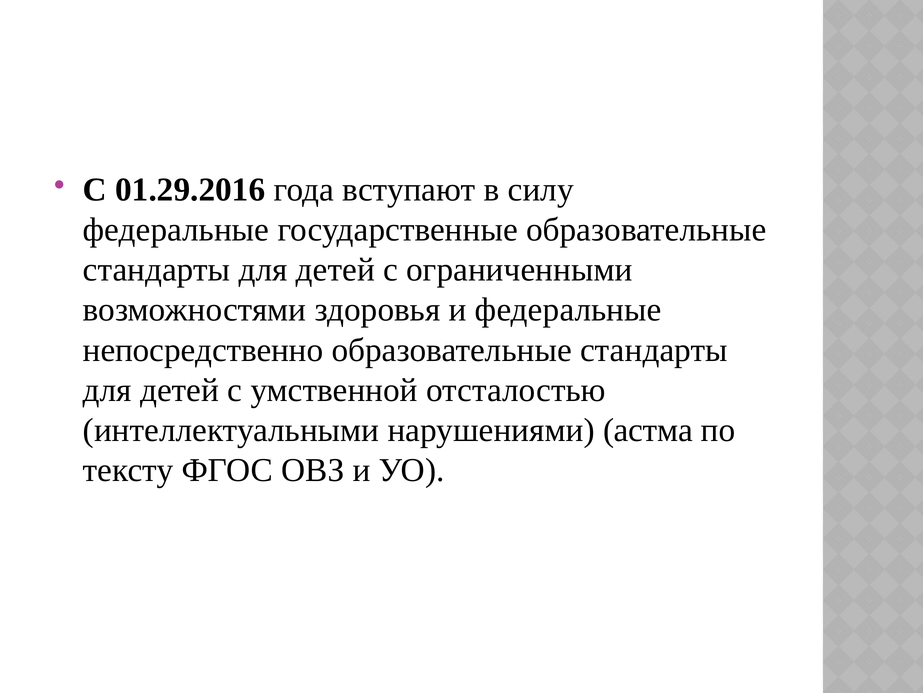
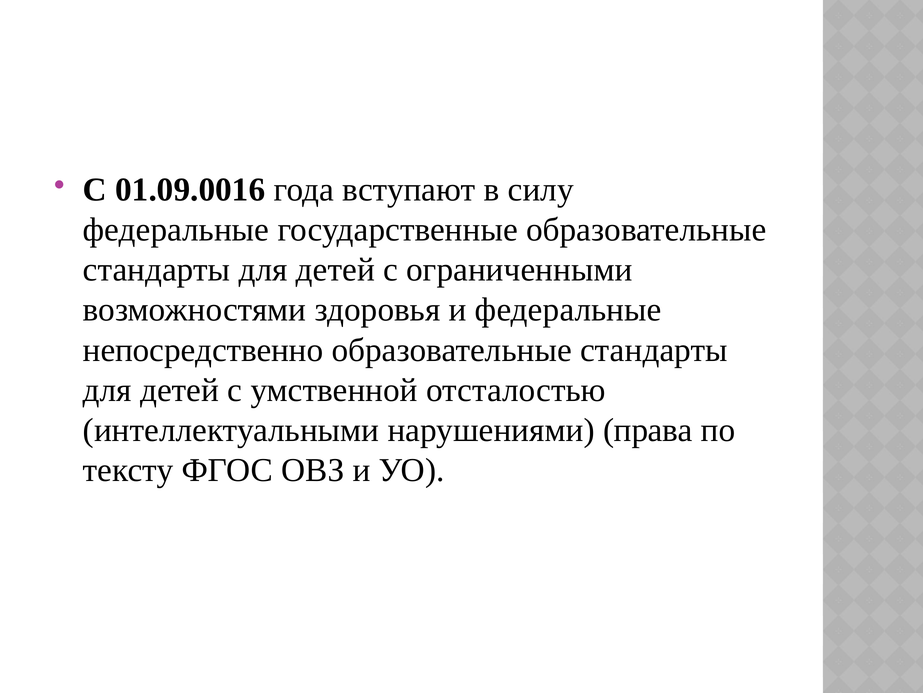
01.29.2016: 01.29.2016 -> 01.09.0016
астма: астма -> права
